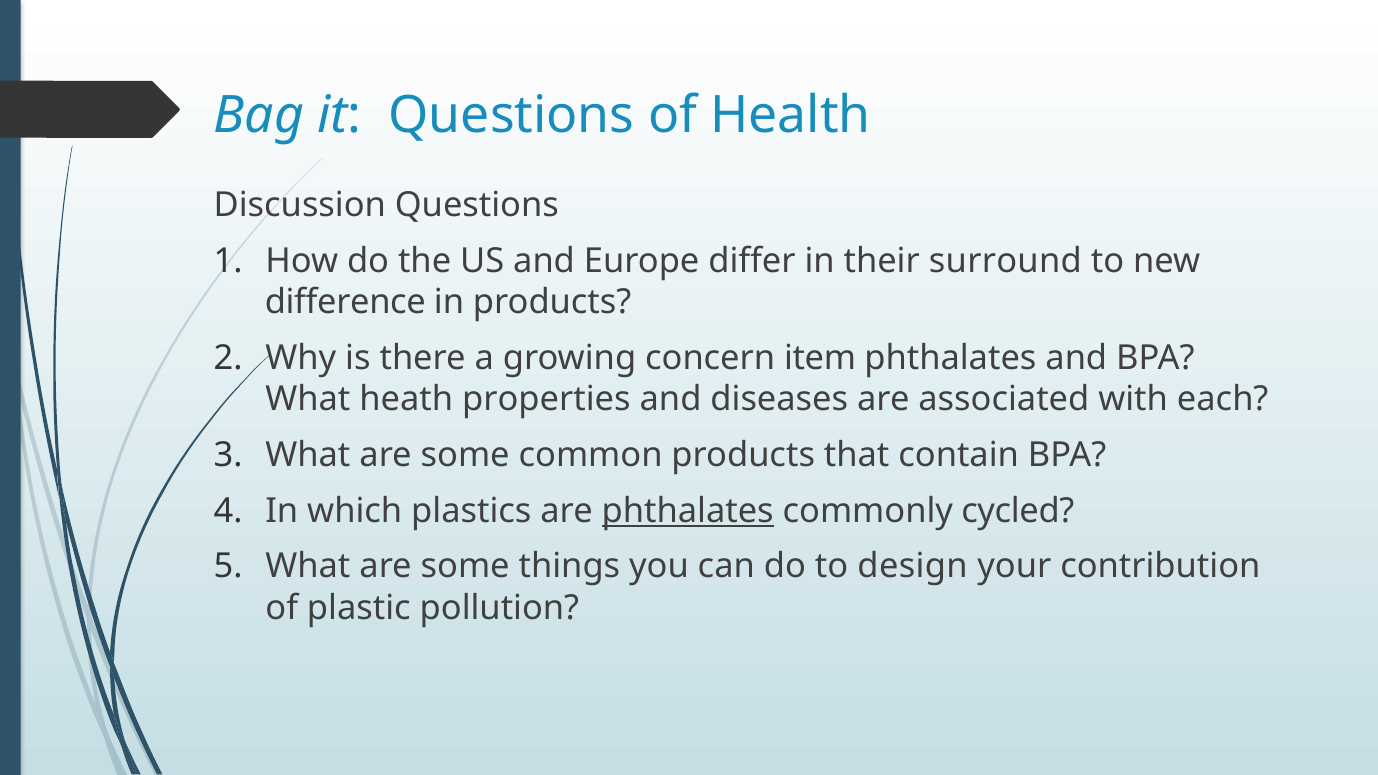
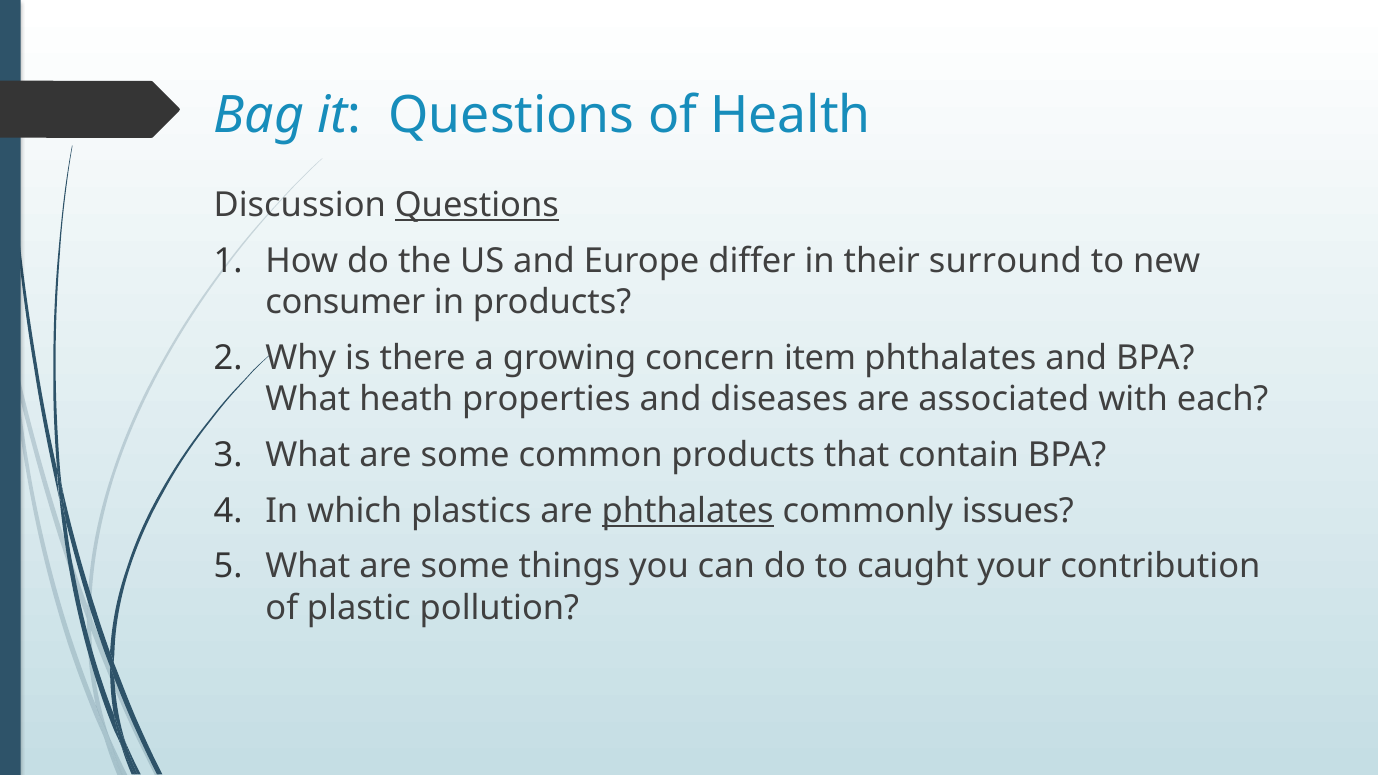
Questions at (477, 205) underline: none -> present
difference: difference -> consumer
cycled: cycled -> issues
design: design -> caught
